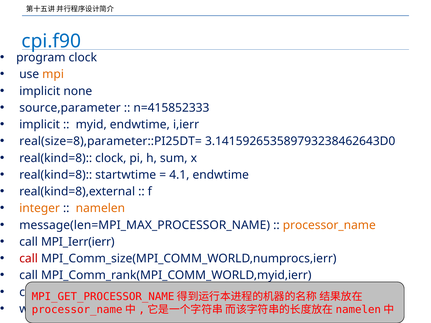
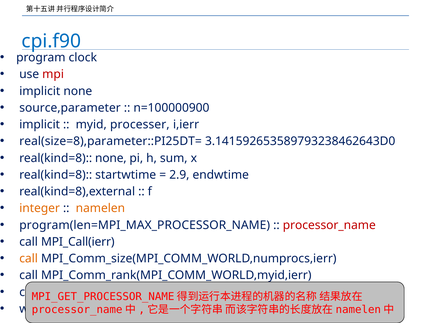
mpi colour: orange -> red
n=415852333: n=415852333 -> n=100000900
myid endwtime: endwtime -> processer
real(kind=8 clock: clock -> none
4.1: 4.1 -> 2.9
message(len=MPI_MAX_PROCESSOR_NAME: message(len=MPI_MAX_PROCESSOR_NAME -> program(len=MPI_MAX_PROCESSOR_NAME
processor_name colour: orange -> red
MPI_Ierr(ierr: MPI_Ierr(ierr -> MPI_Call(ierr
call at (29, 259) colour: red -> orange
